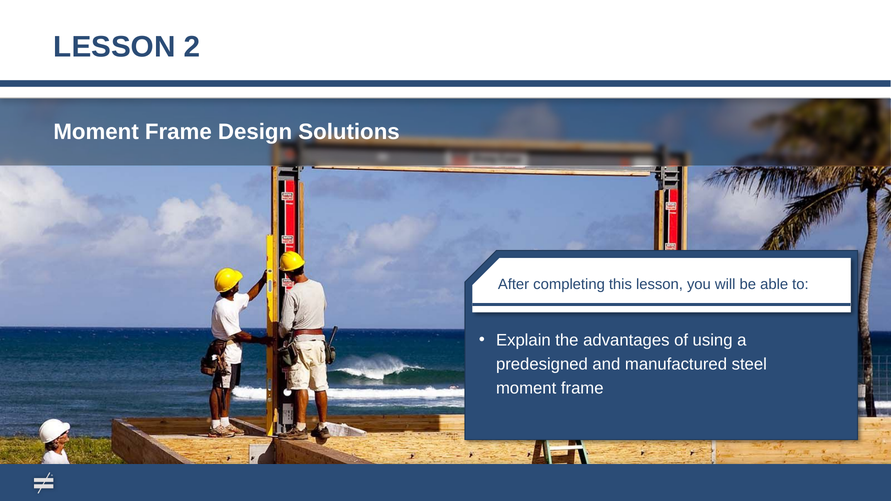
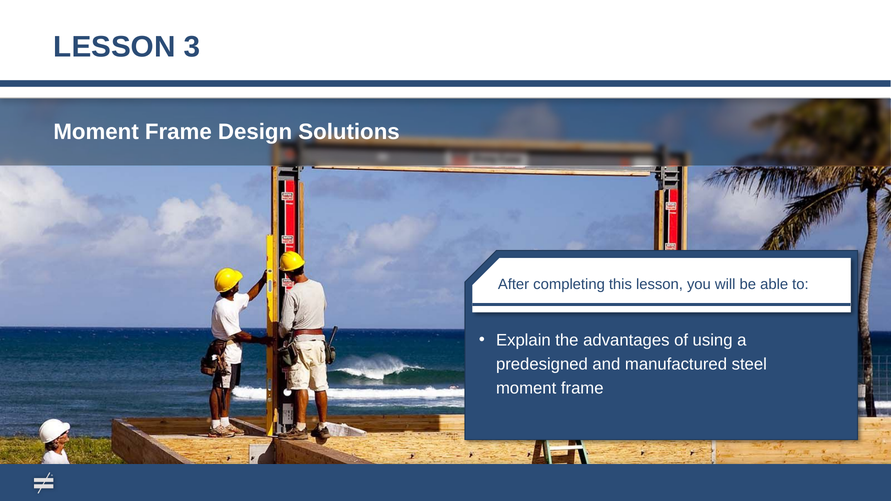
2: 2 -> 3
